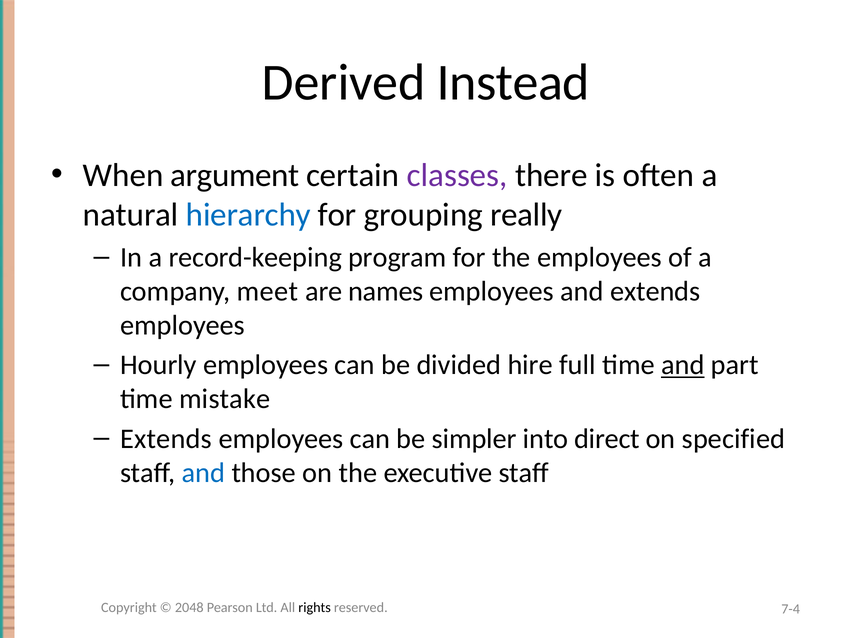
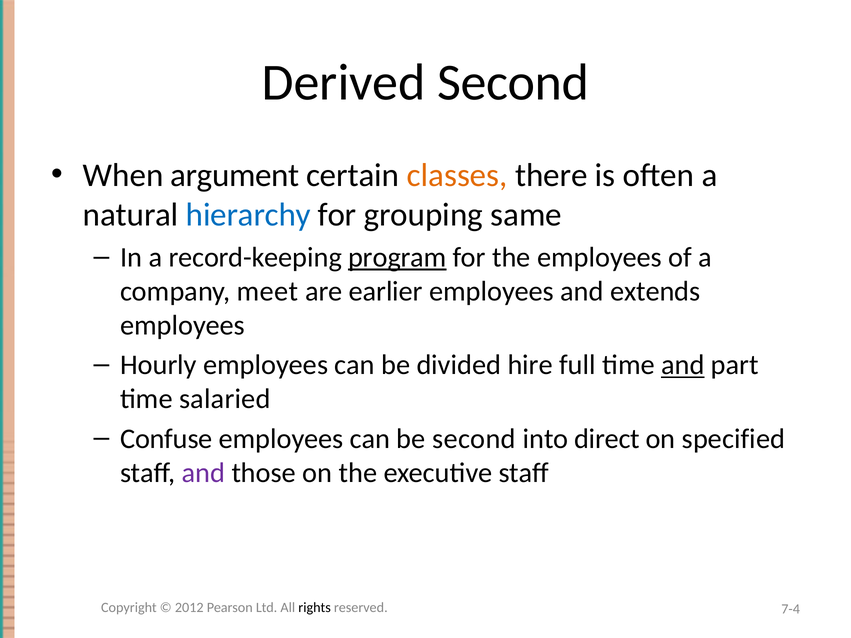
Derived Instead: Instead -> Second
classes colour: purple -> orange
really: really -> same
program underline: none -> present
names: names -> earlier
mistake: mistake -> salaried
Extends at (166, 439): Extends -> Confuse
be simpler: simpler -> second
and at (203, 473) colour: blue -> purple
2048: 2048 -> 2012
